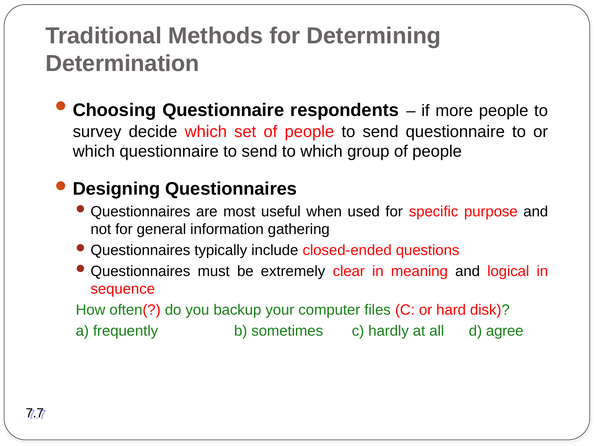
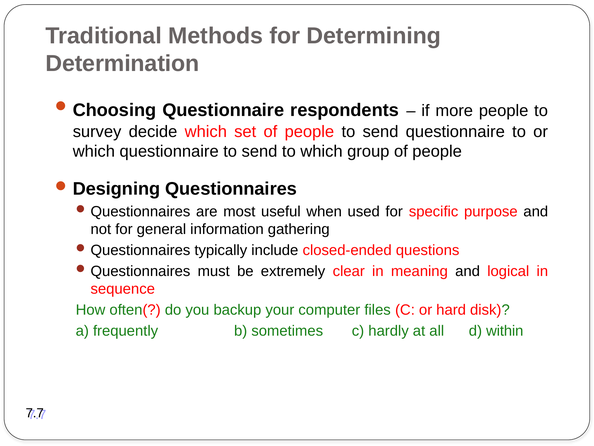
agree: agree -> within
